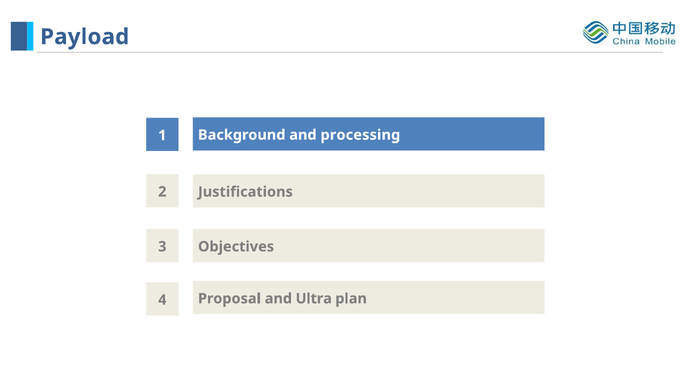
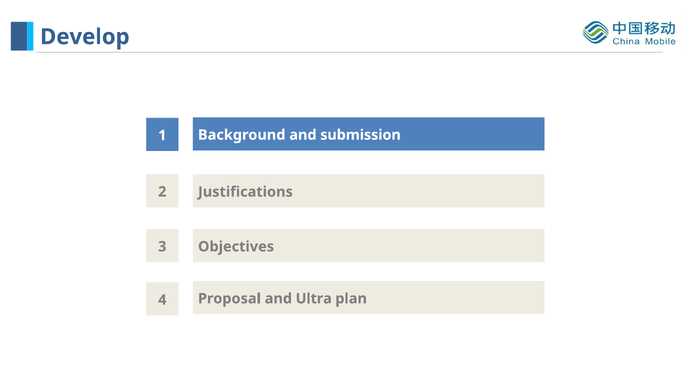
Payload: Payload -> Develop
processing: processing -> submission
